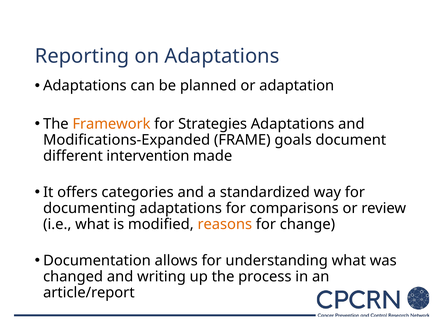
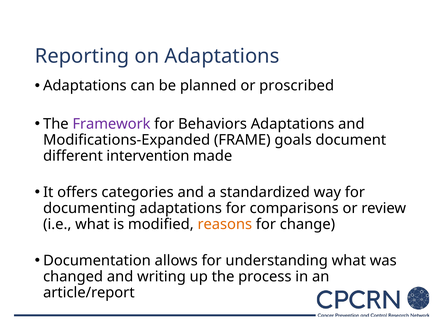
adaptation: adaptation -> proscribed
Framework colour: orange -> purple
Strategies: Strategies -> Behaviors
